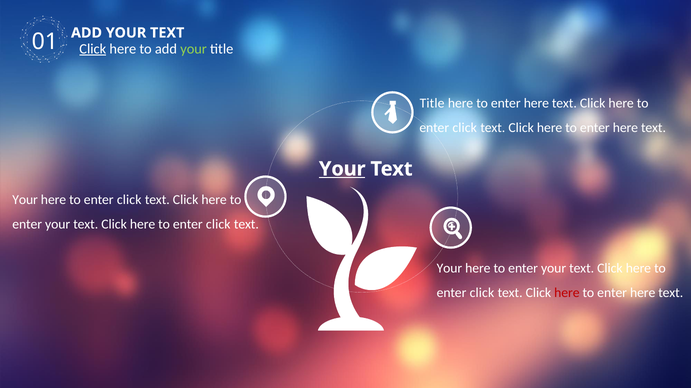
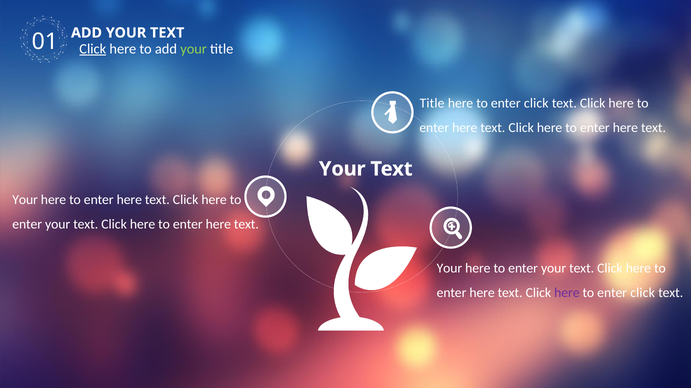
here at (536, 104): here -> click
click at (465, 128): click -> here
Your at (342, 169) underline: present -> none
click at (129, 200): click -> here
click at (218, 225): click -> here
click at (482, 293): click -> here
here at (567, 293) colour: red -> purple
here at (643, 293): here -> click
